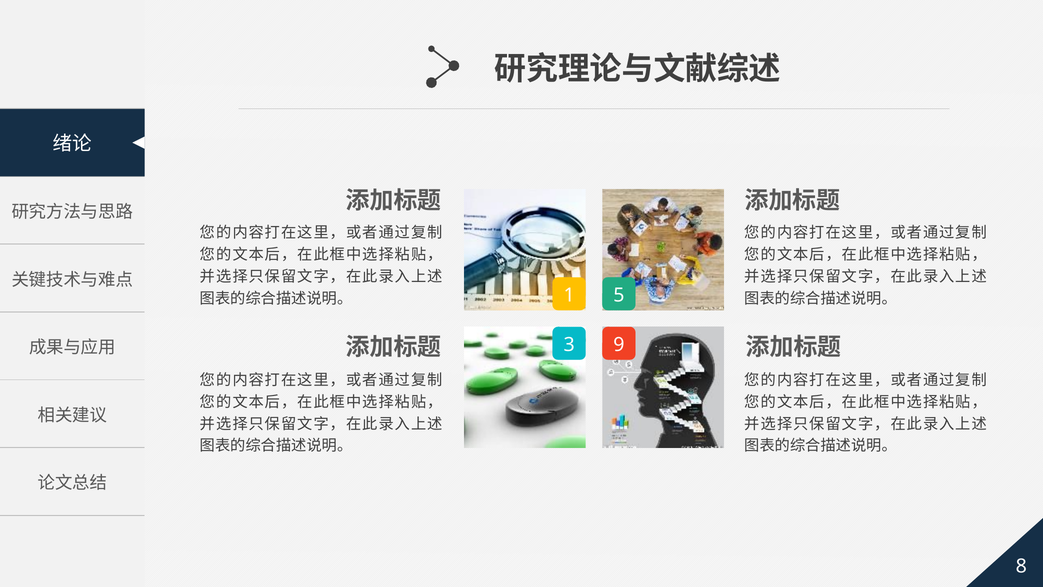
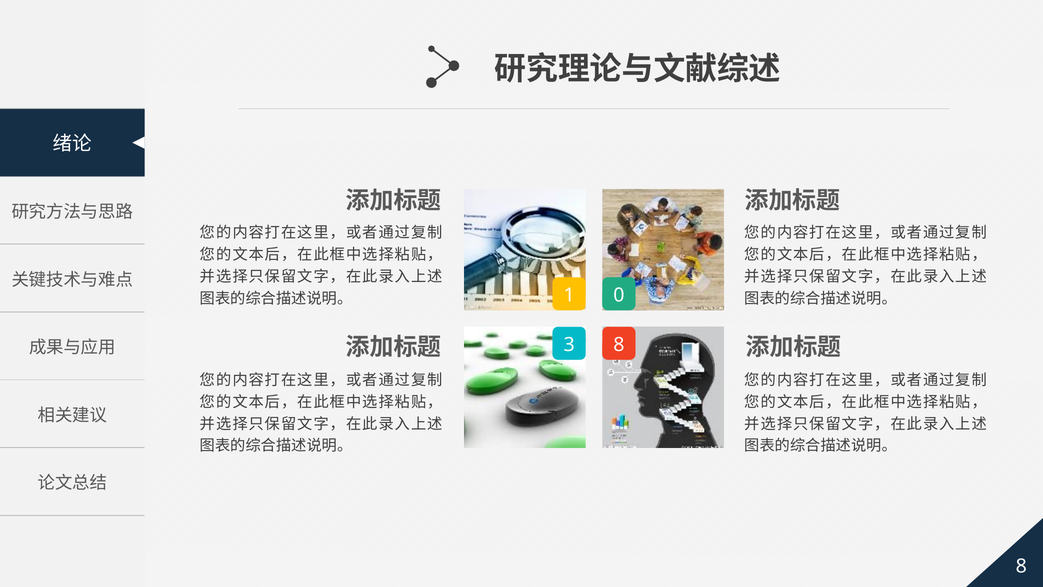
5: 5 -> 0
3 9: 9 -> 8
